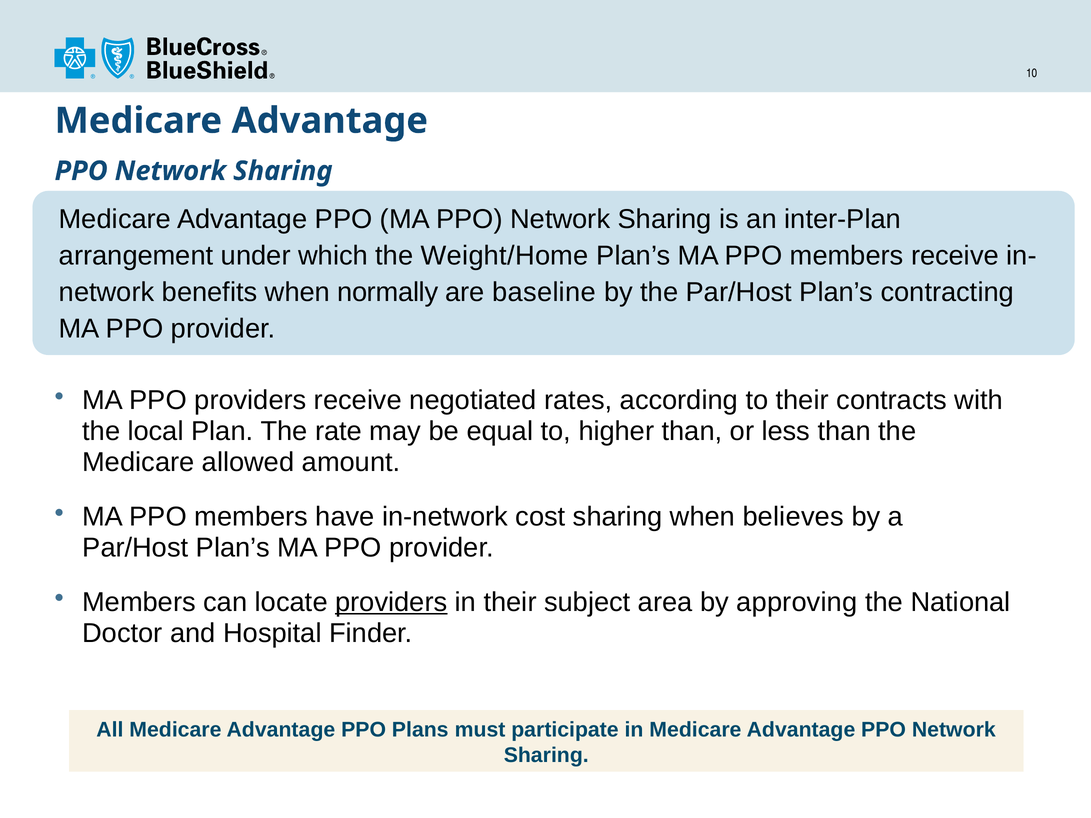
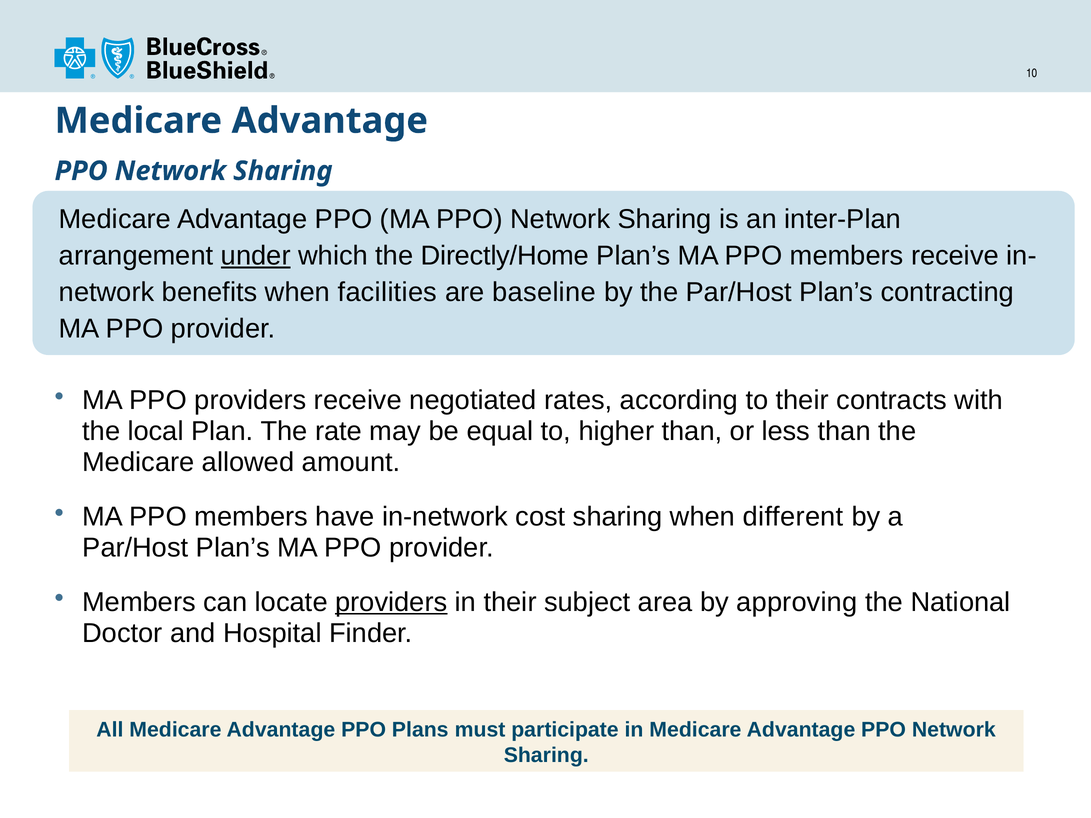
under underline: none -> present
Weight/Home: Weight/Home -> Directly/Home
normally: normally -> facilities
believes: believes -> different
